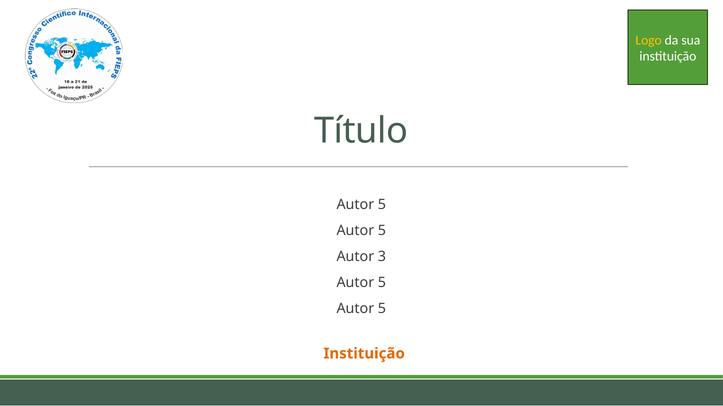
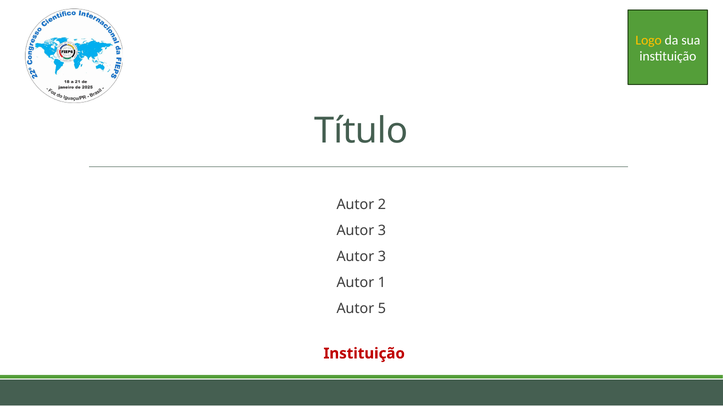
5 at (382, 205): 5 -> 2
5 at (382, 231): 5 -> 3
5 at (382, 283): 5 -> 1
Instituição at (364, 354) colour: orange -> red
